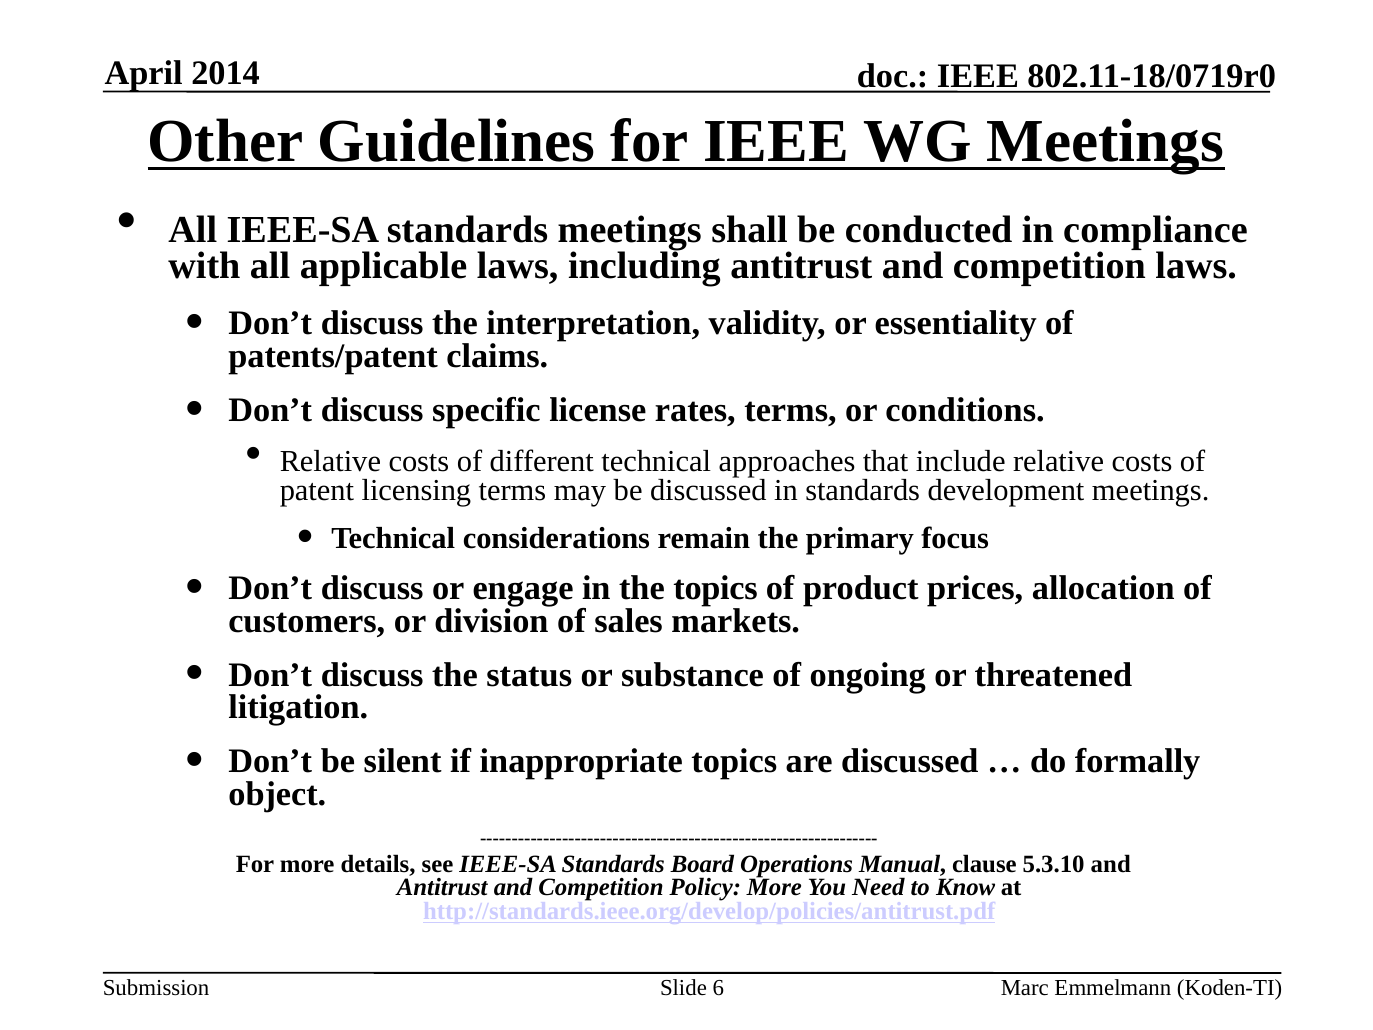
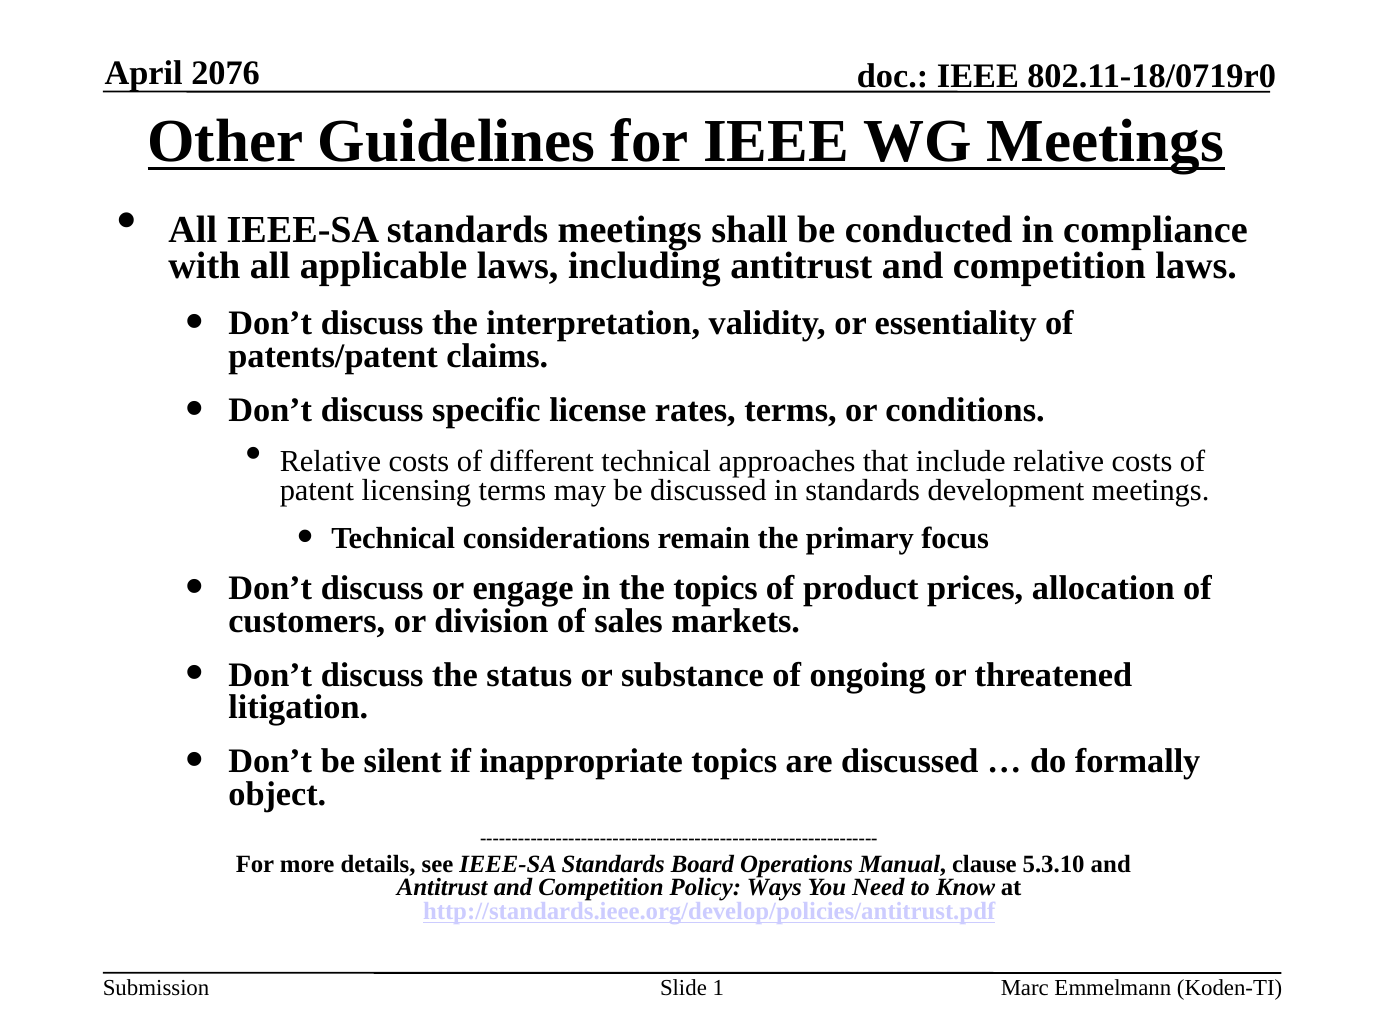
2014: 2014 -> 2076
Policy More: More -> Ways
6: 6 -> 1
